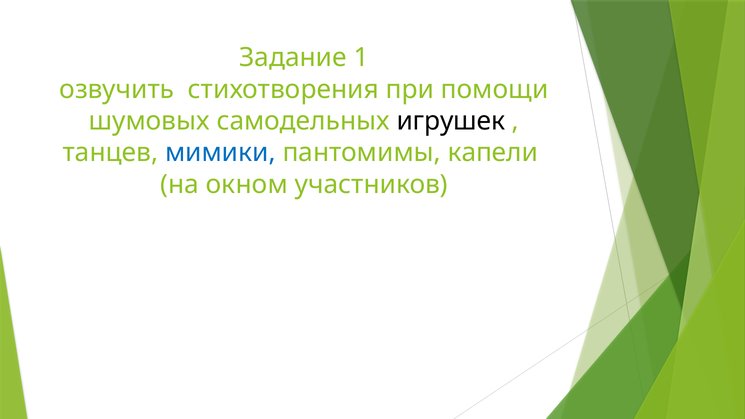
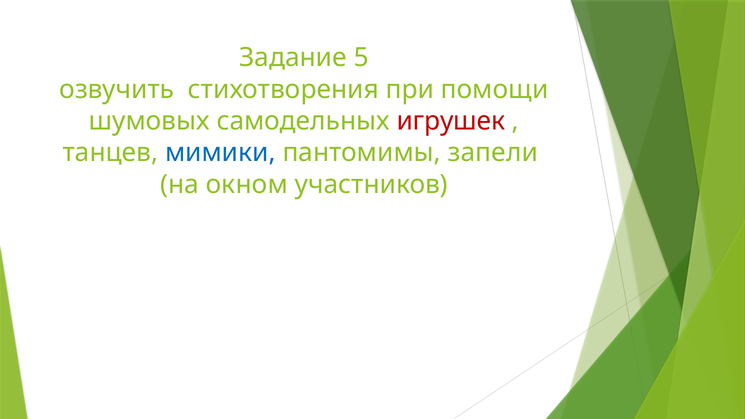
1: 1 -> 5
игрушек colour: black -> red
капели: капели -> запели
